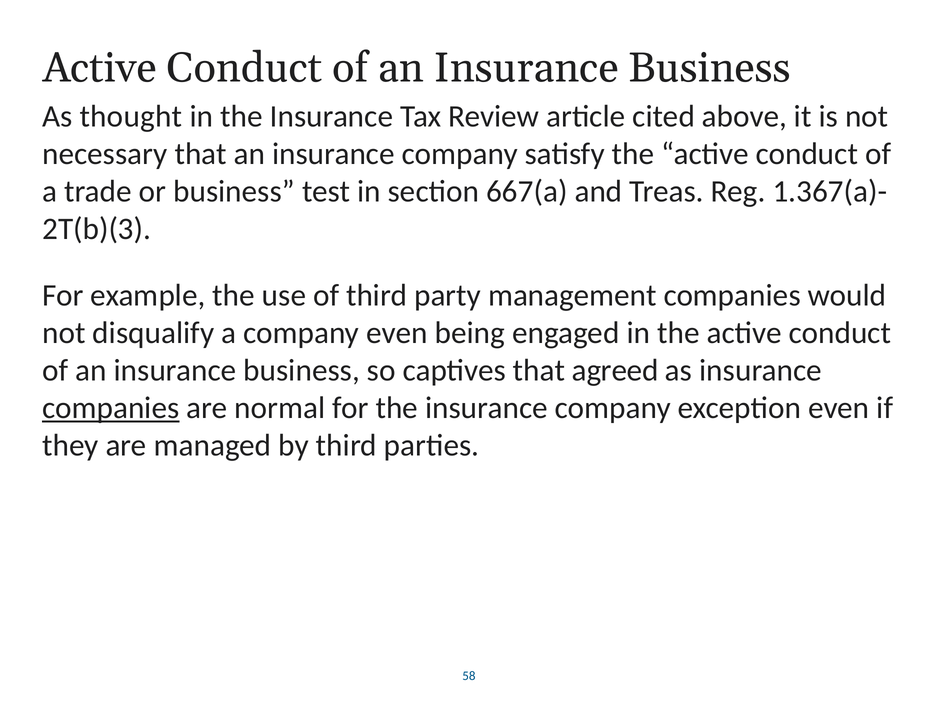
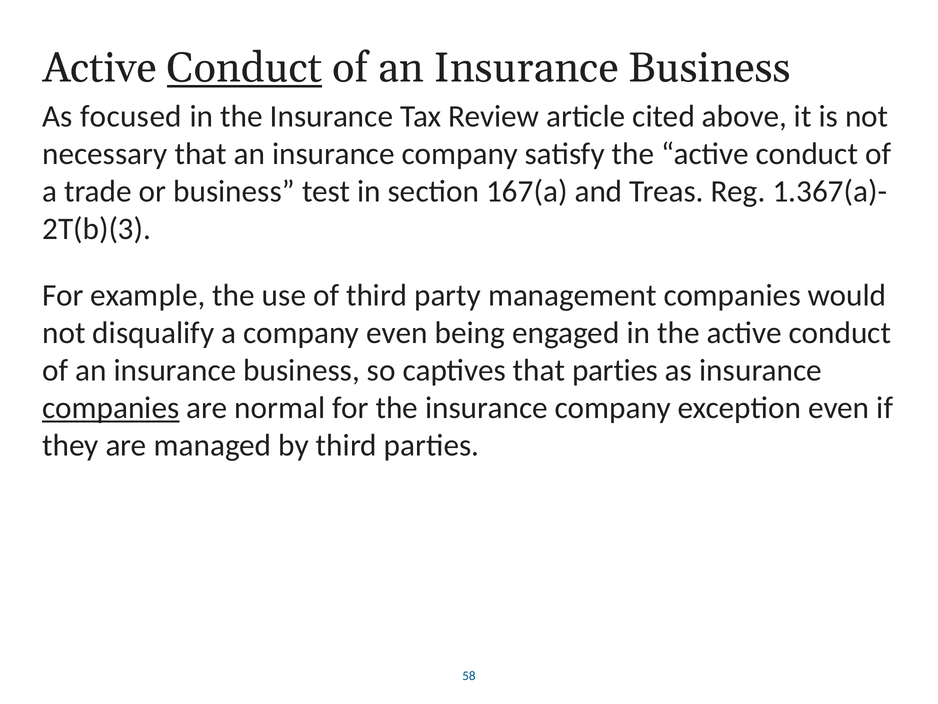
Conduct at (244, 68) underline: none -> present
thought: thought -> focused
667(a: 667(a -> 167(a
that agreed: agreed -> parties
